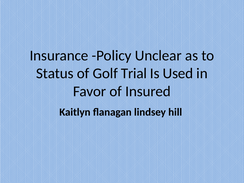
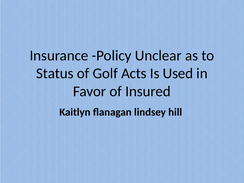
Trial: Trial -> Acts
